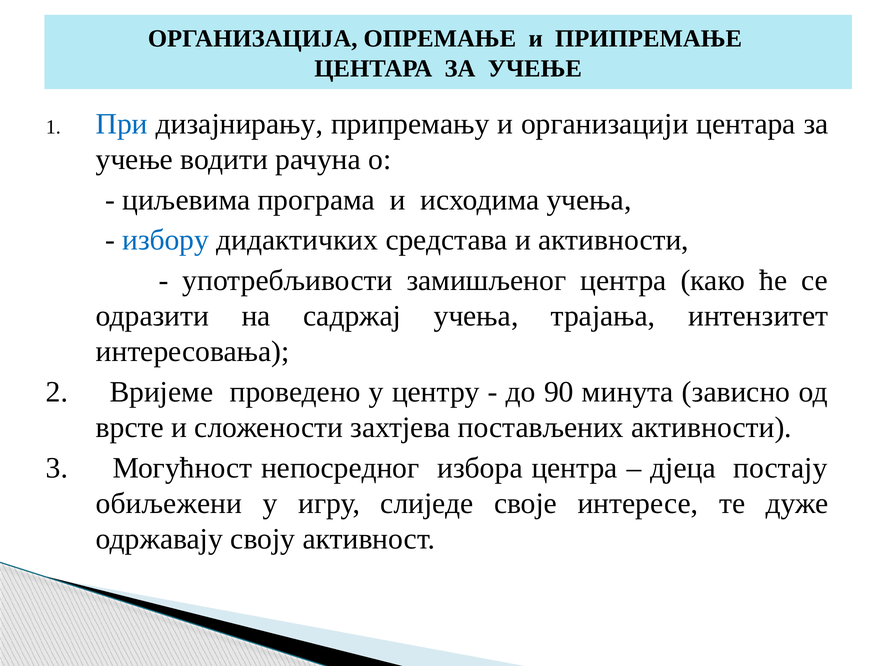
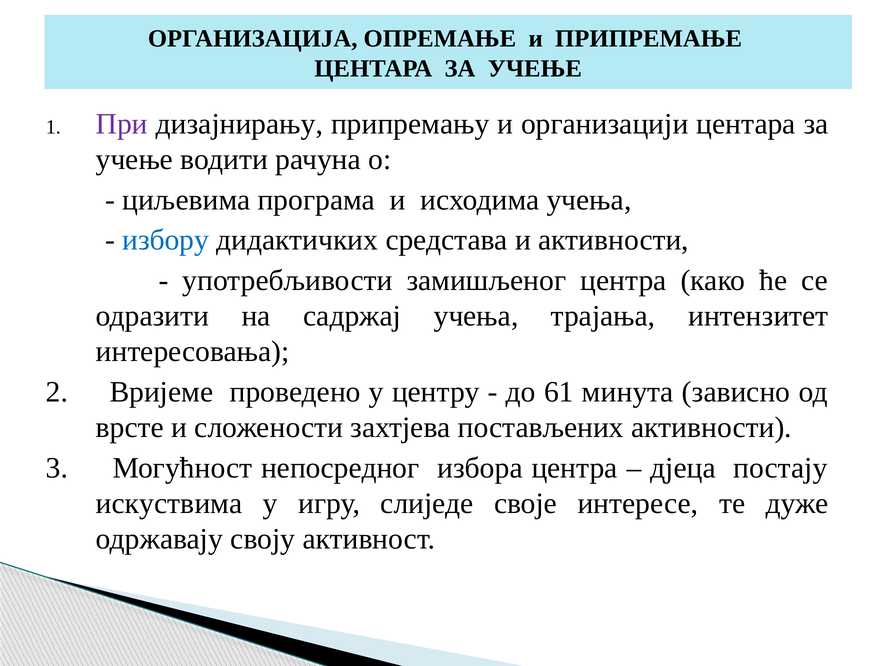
При colour: blue -> purple
90: 90 -> 61
обиљежени: обиљежени -> искуствима
